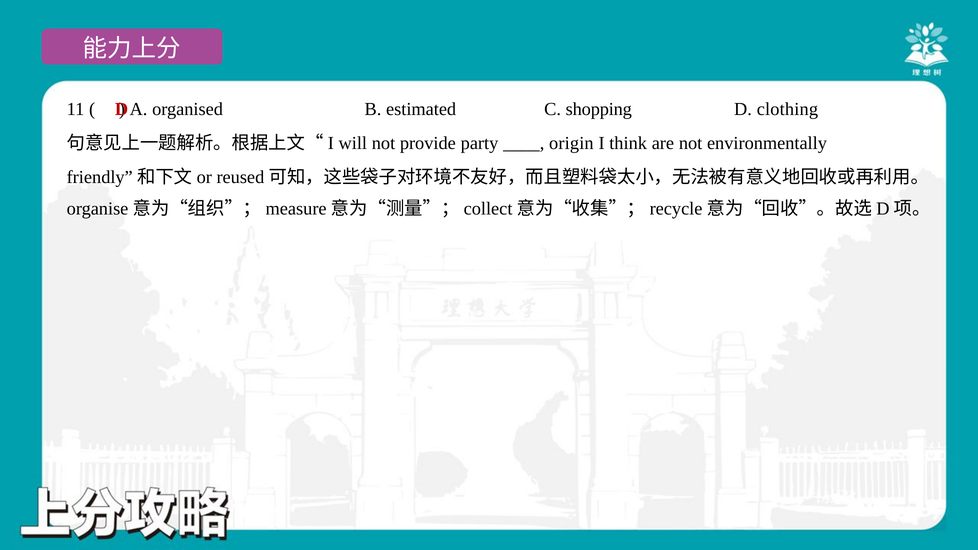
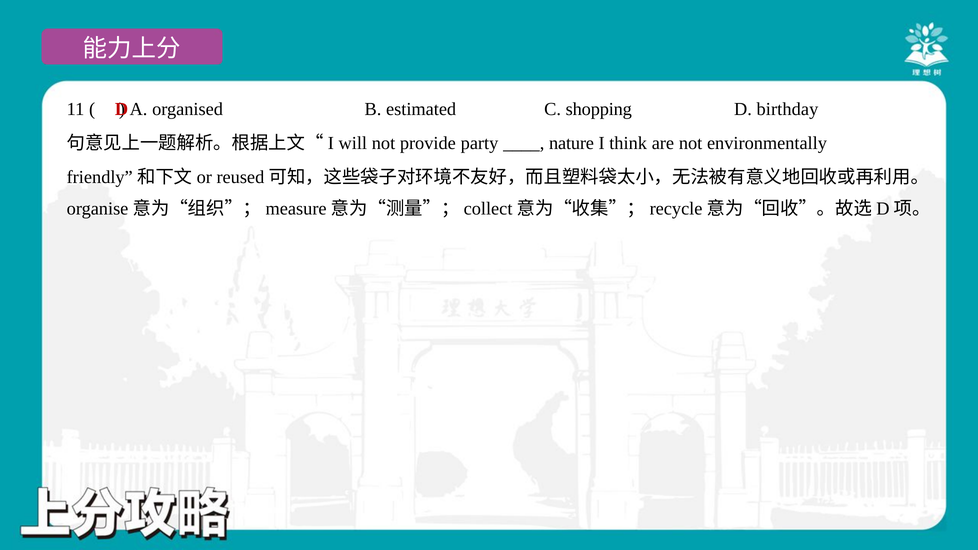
clothing: clothing -> birthday
origin: origin -> nature
